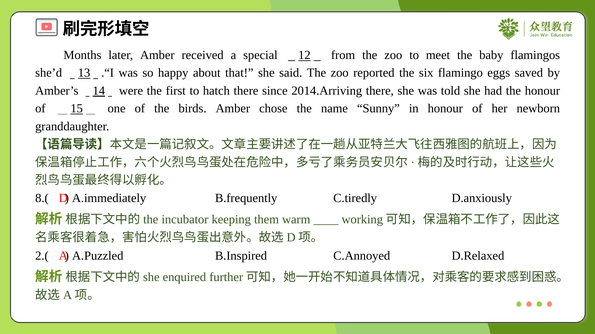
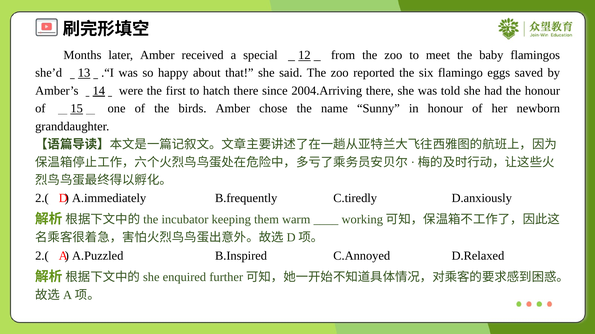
2014.Arriving: 2014.Arriving -> 2004.Arriving
8.( at (42, 199): 8.( -> 2.(
